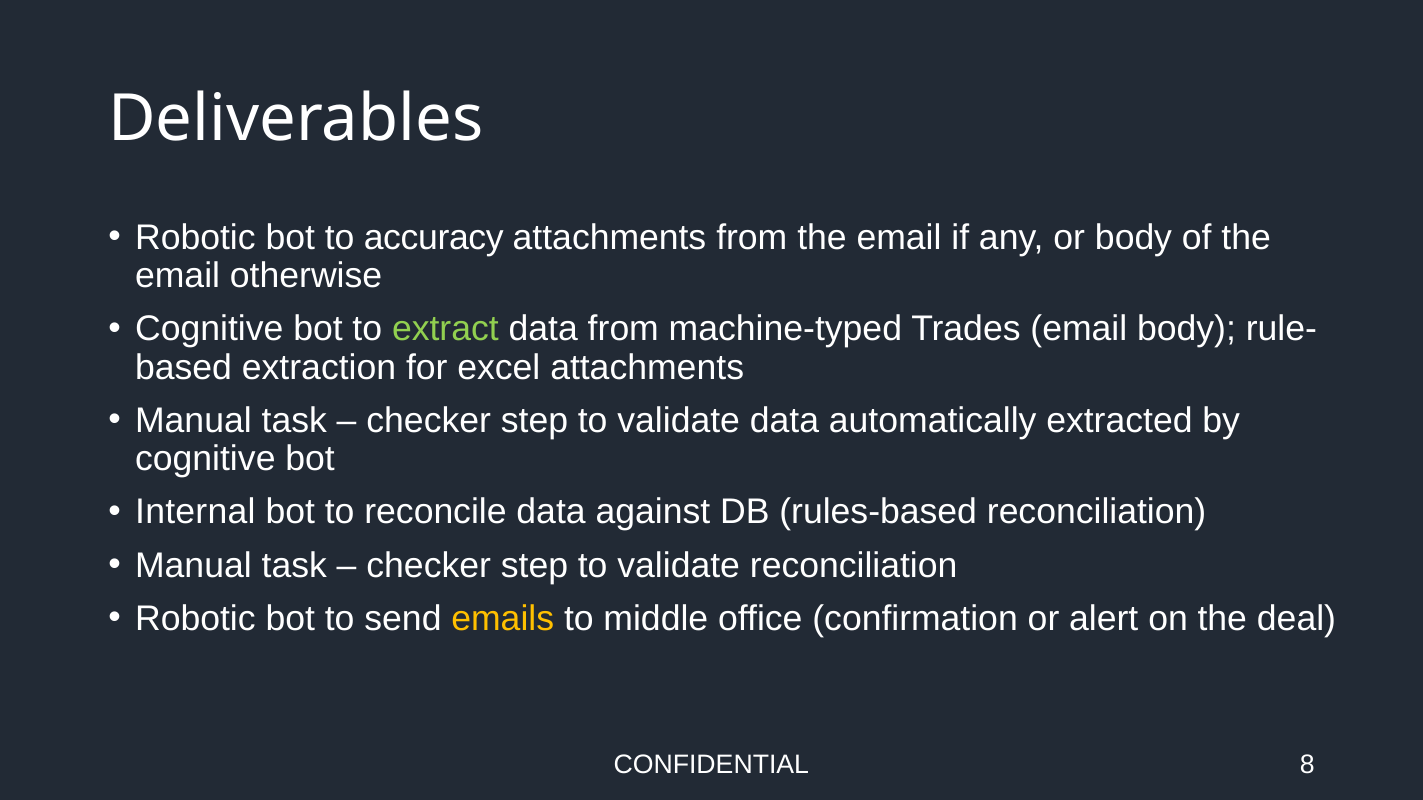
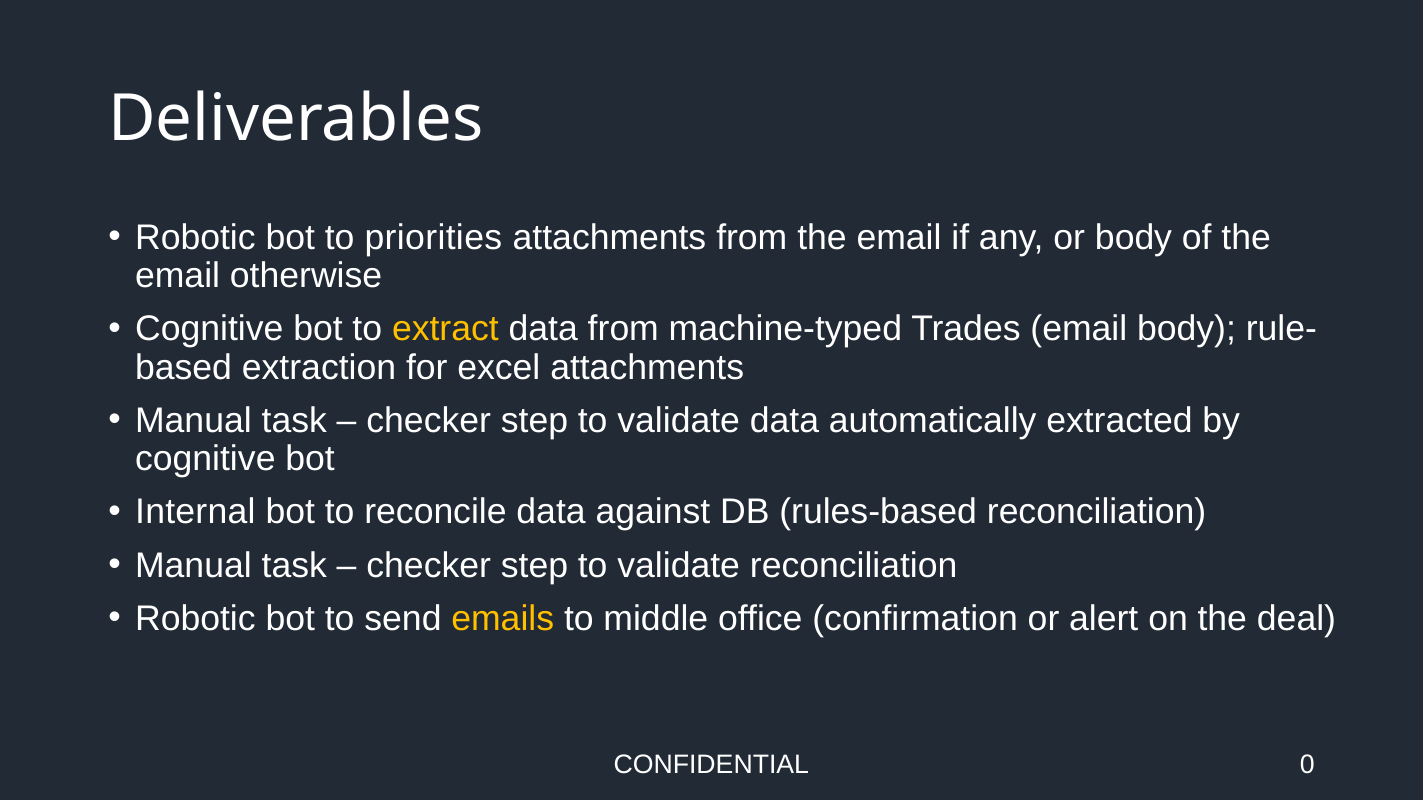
accuracy: accuracy -> priorities
extract colour: light green -> yellow
8: 8 -> 0
